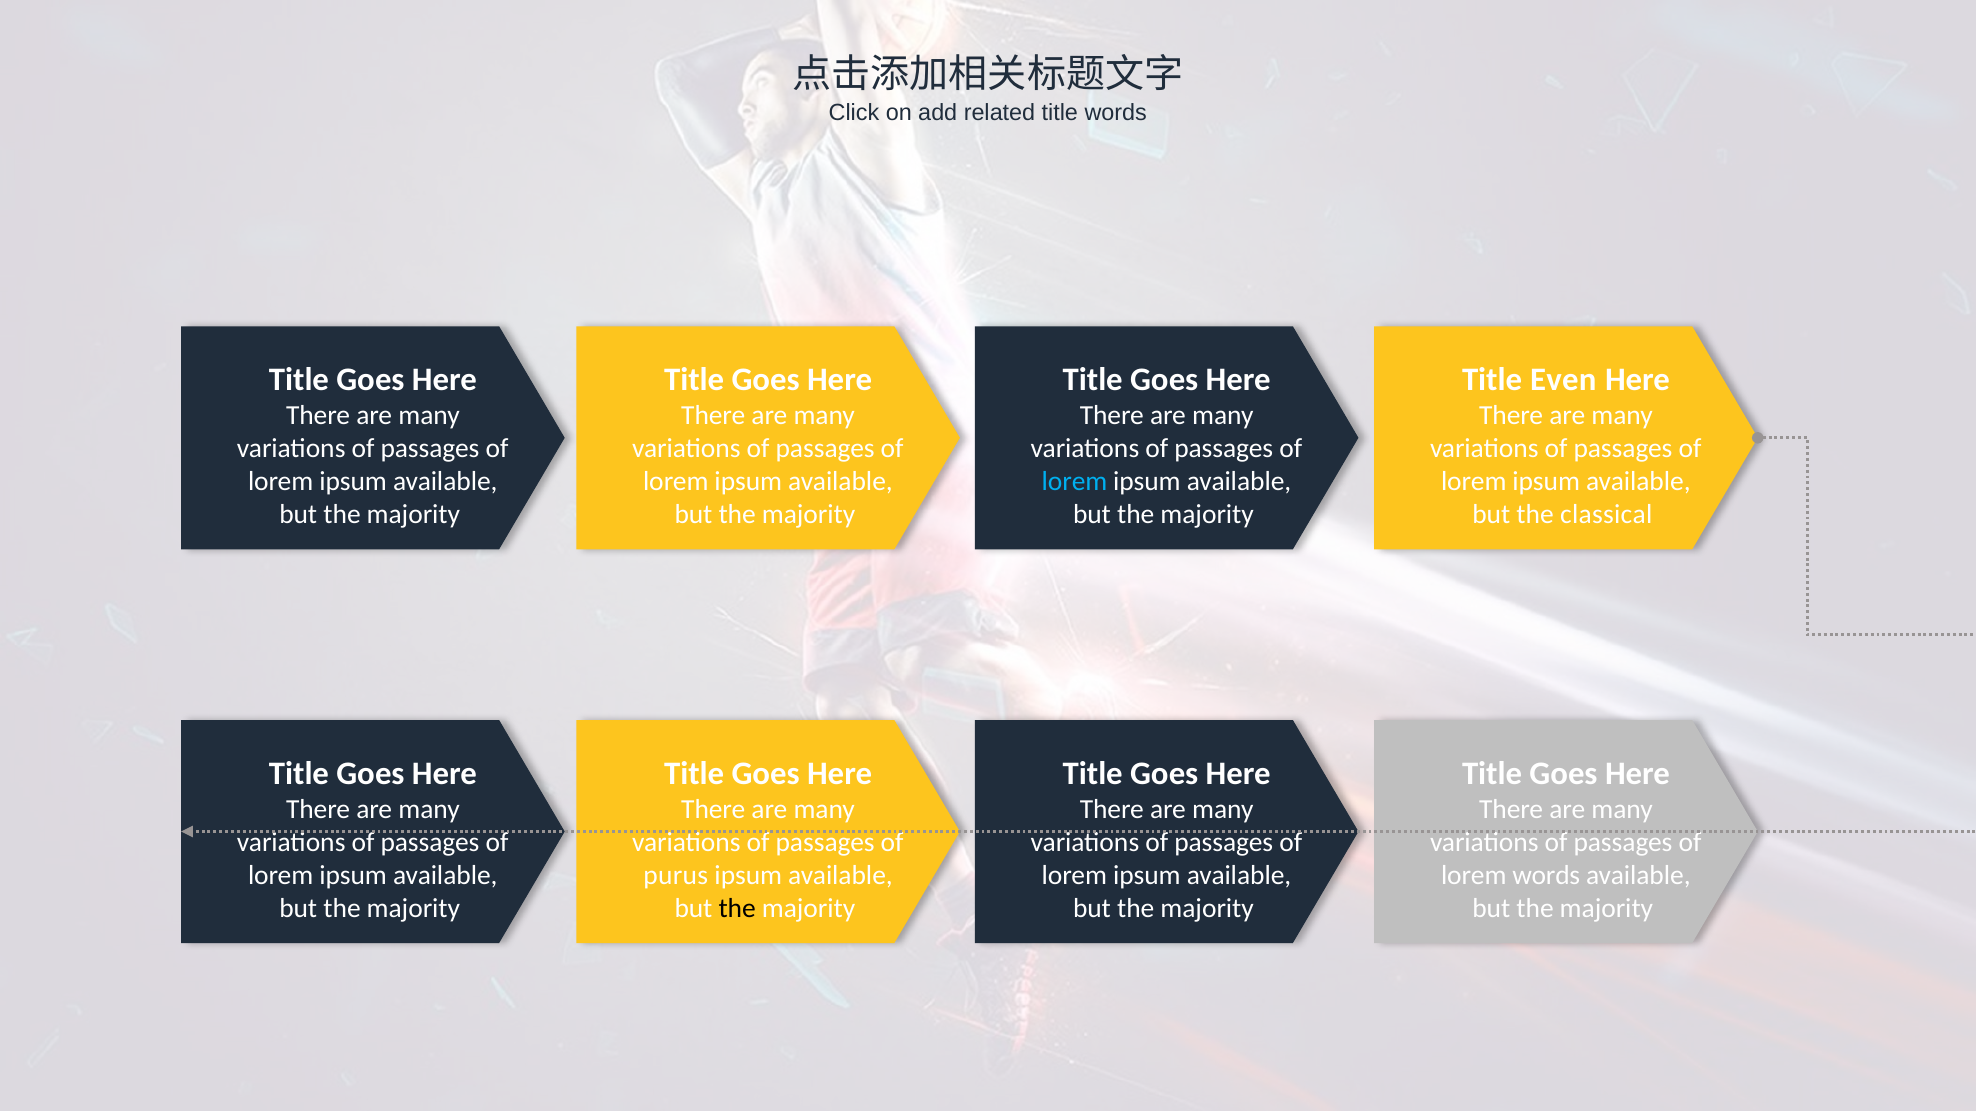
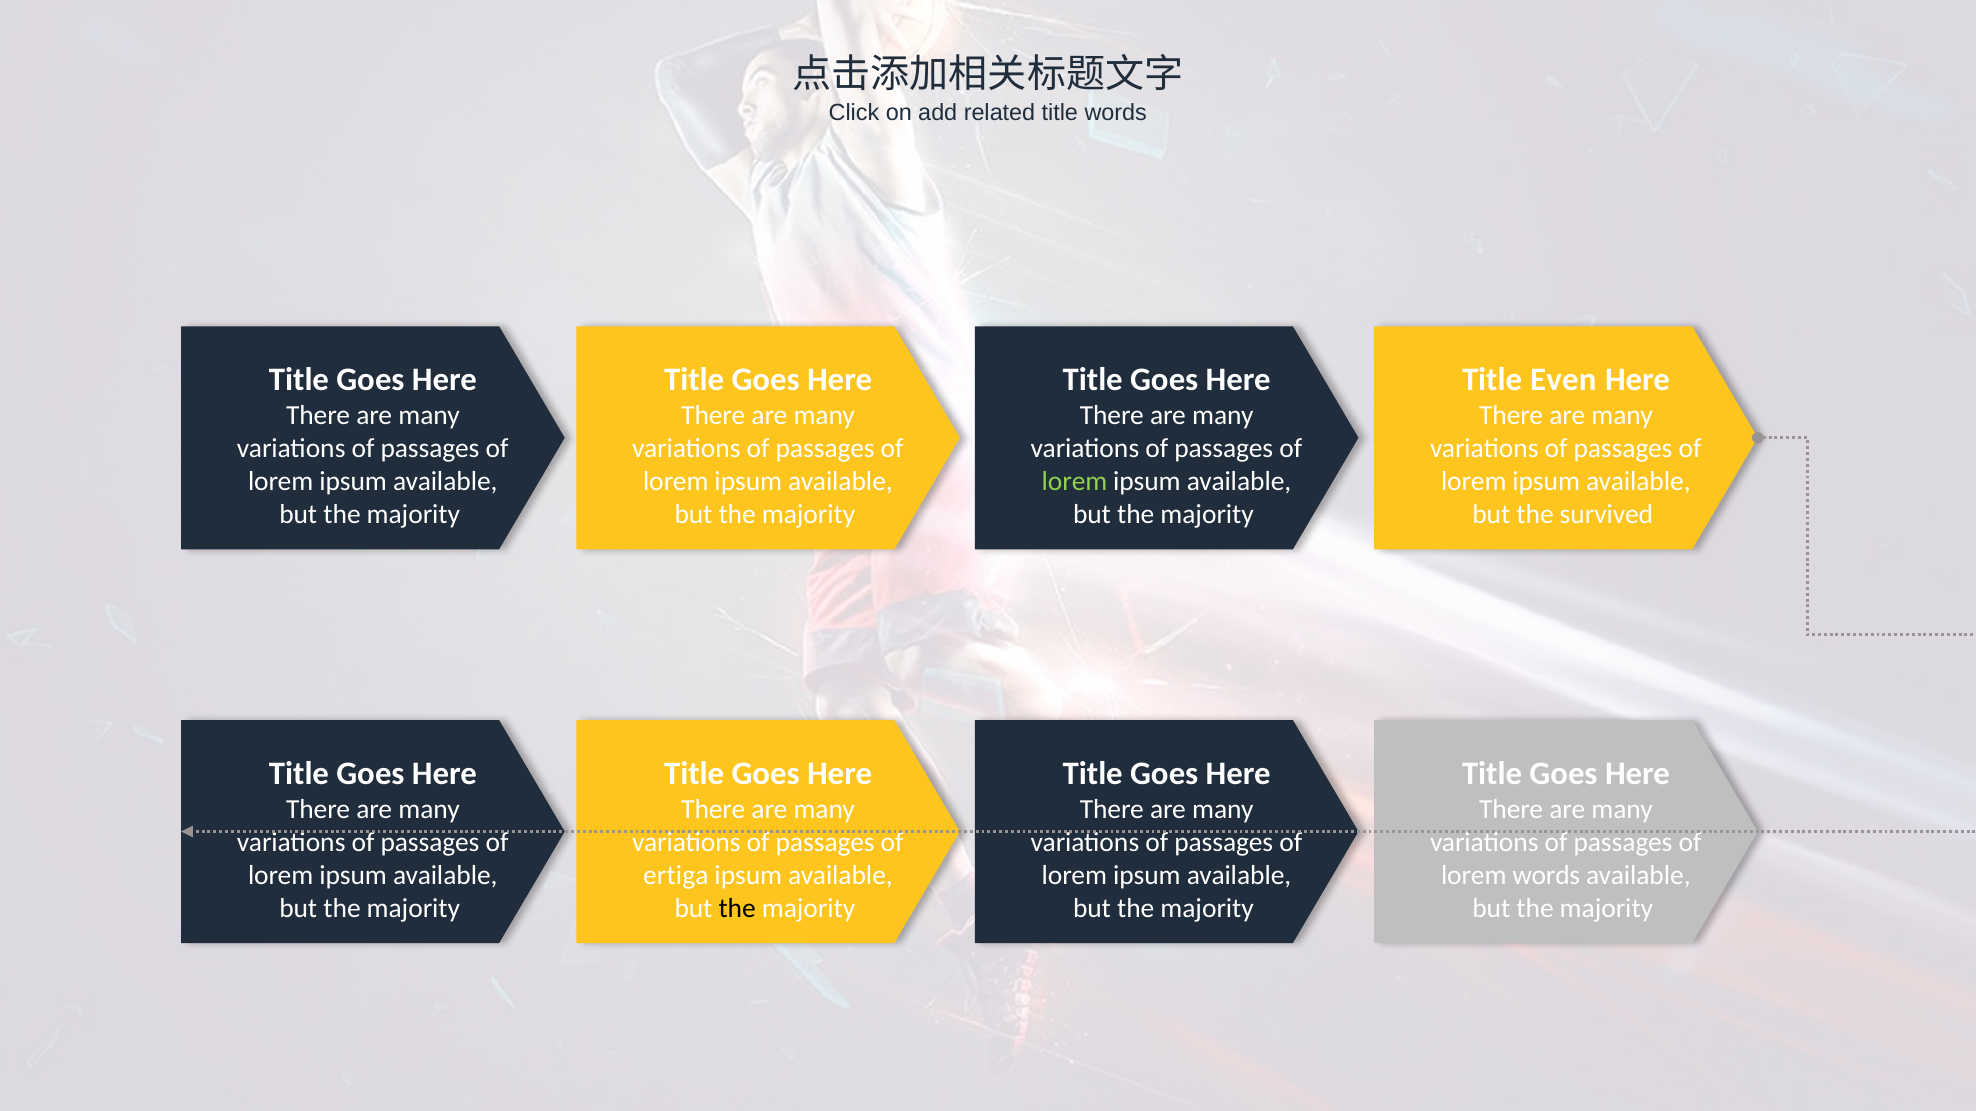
lorem at (1075, 482) colour: light blue -> light green
classical: classical -> survived
purus: purus -> ertiga
